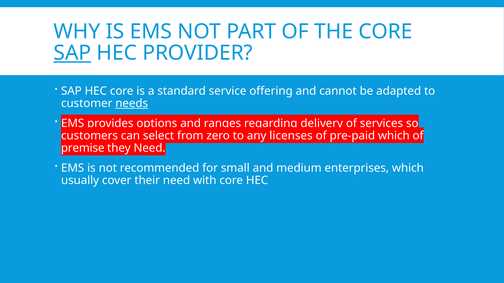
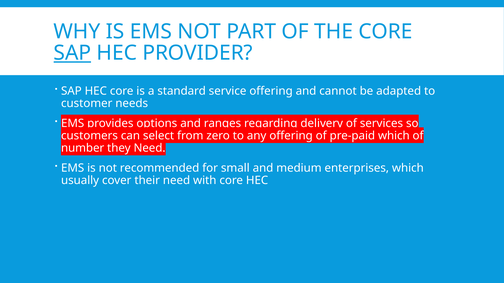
needs underline: present -> none
any licenses: licenses -> offering
premise: premise -> number
